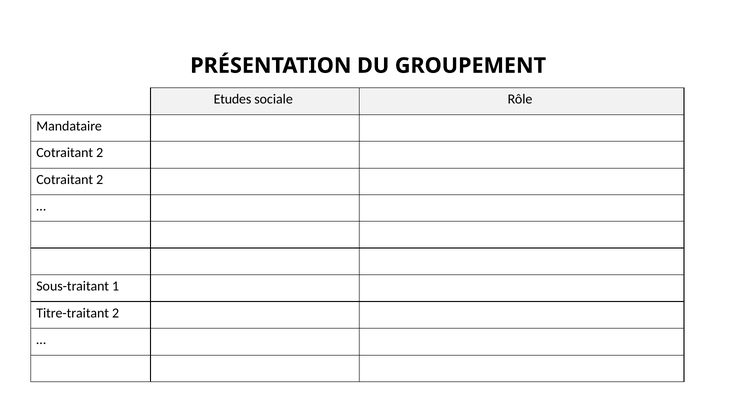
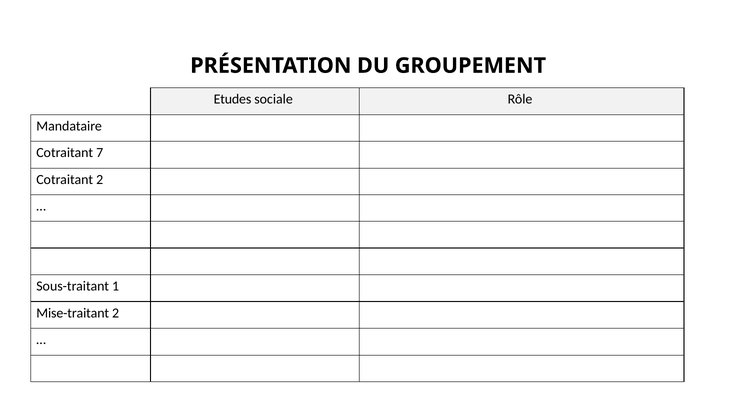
2 at (100, 153): 2 -> 7
Titre-traitant: Titre-traitant -> Mise-traitant
